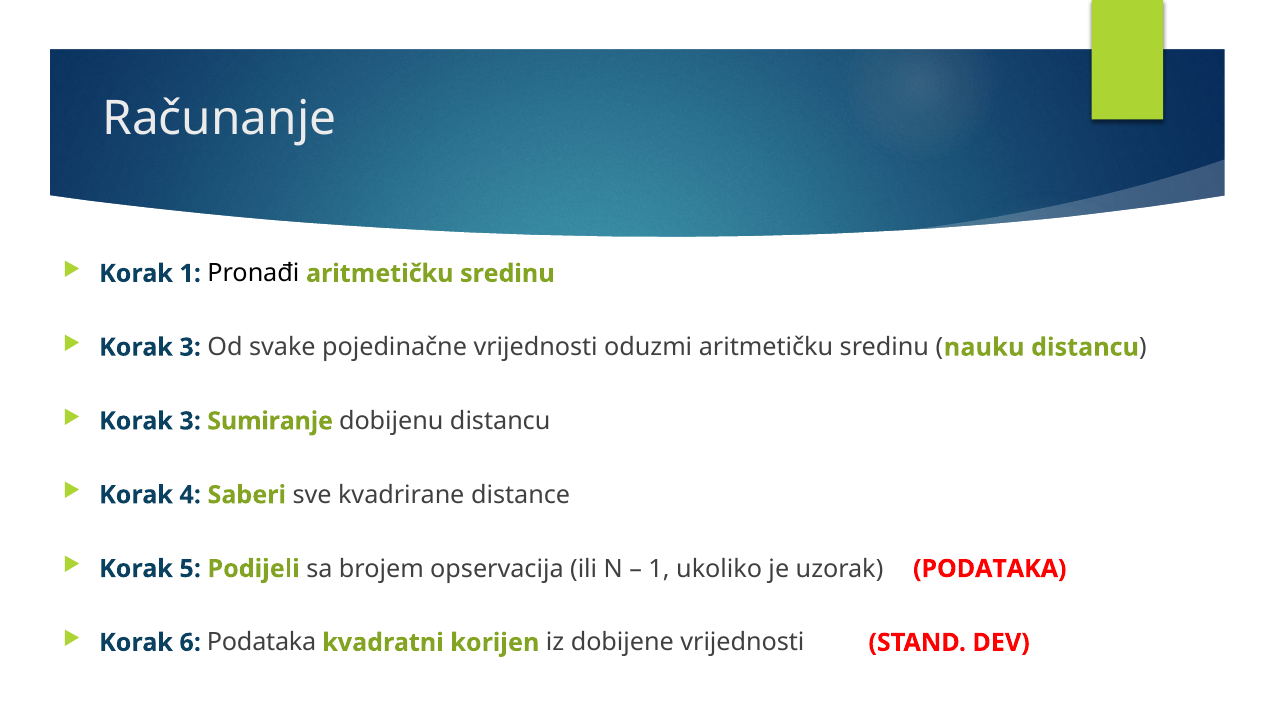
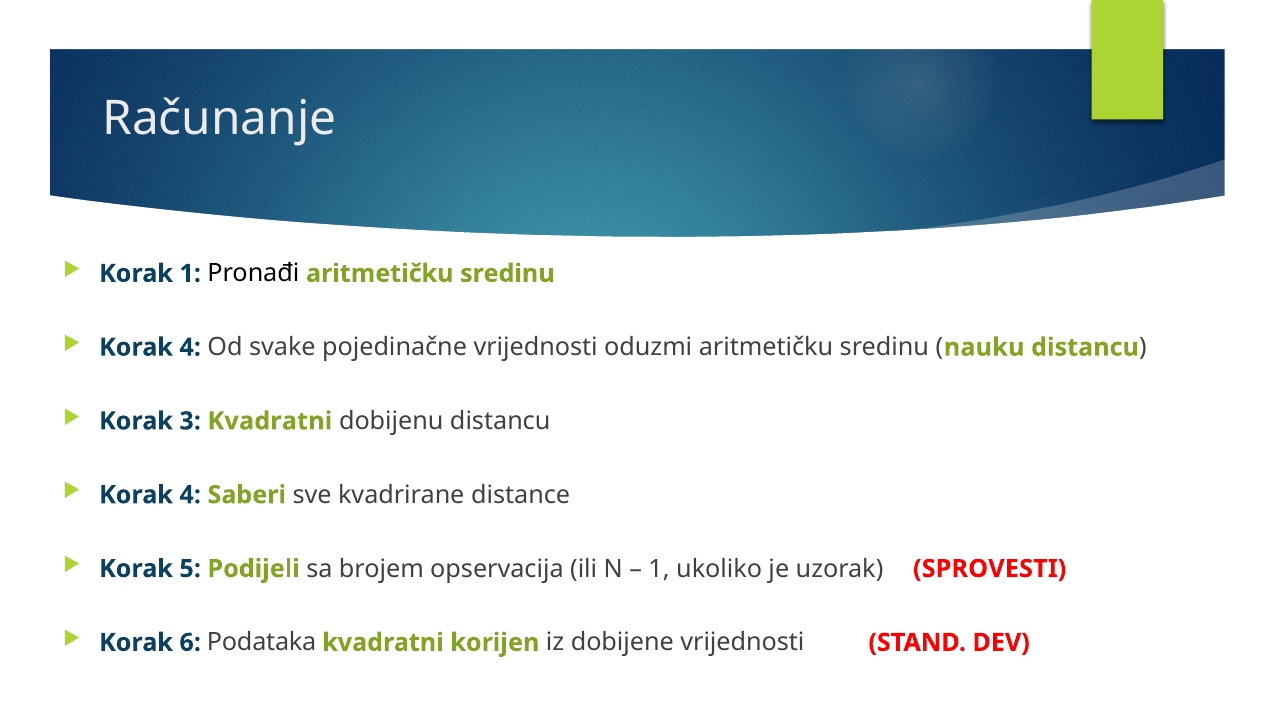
3 at (190, 347): 3 -> 4
3 Sumiranje: Sumiranje -> Kvadratni
uzorak PODATAKA: PODATAKA -> SPROVESTI
